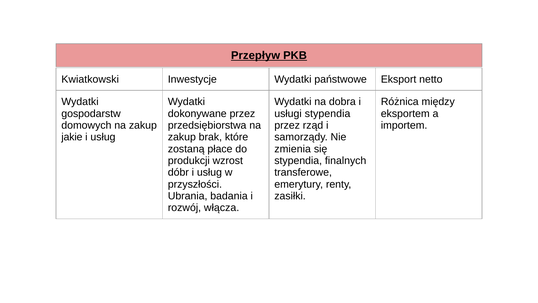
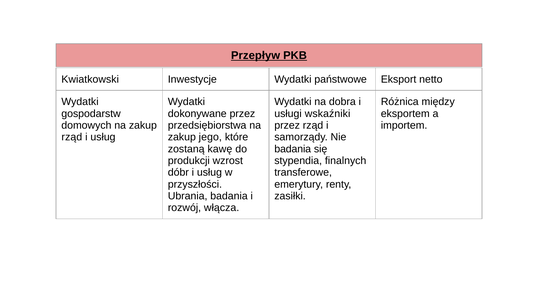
usługi stypendia: stypendia -> wskaźniki
jakie at (72, 137): jakie -> rząd
brak: brak -> jego
płace: płace -> kawę
zmienia at (293, 149): zmienia -> badania
